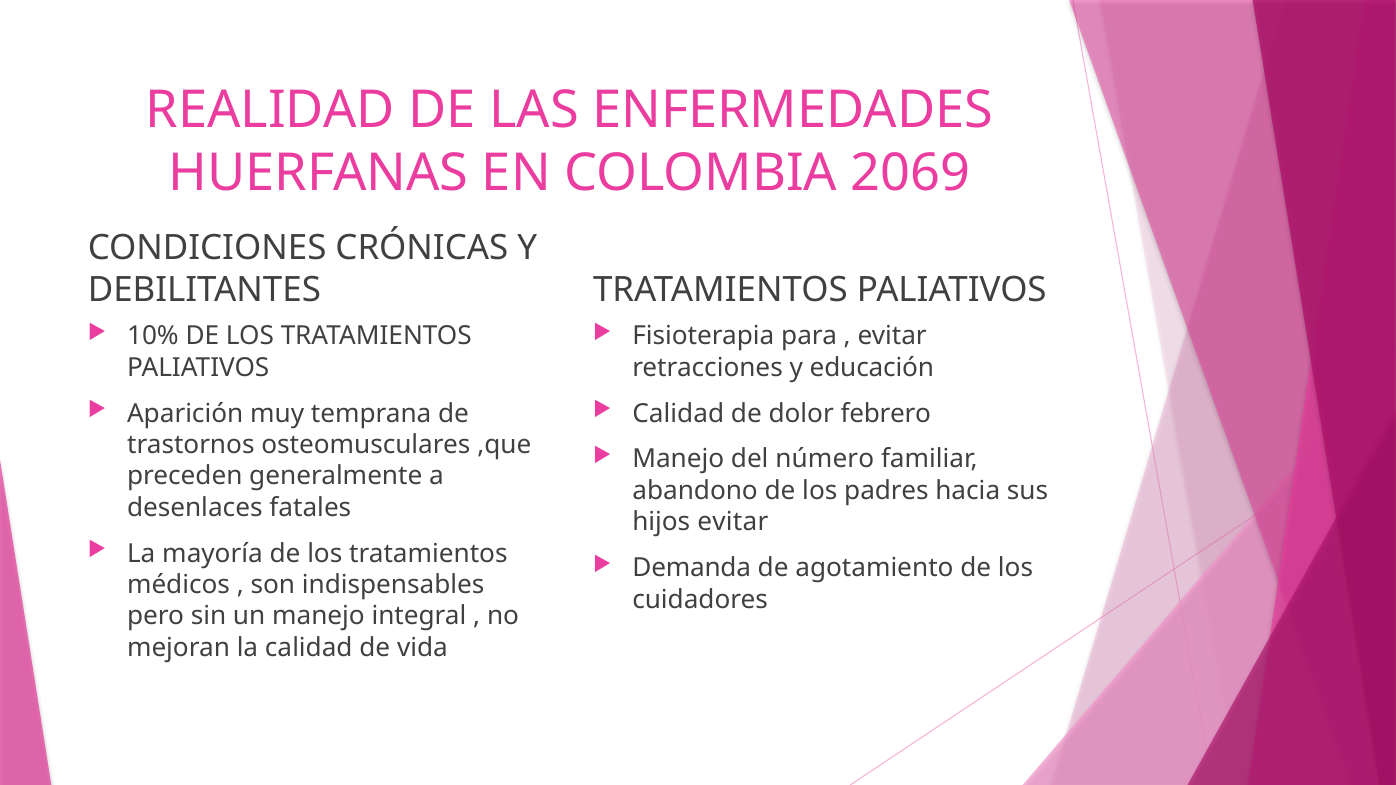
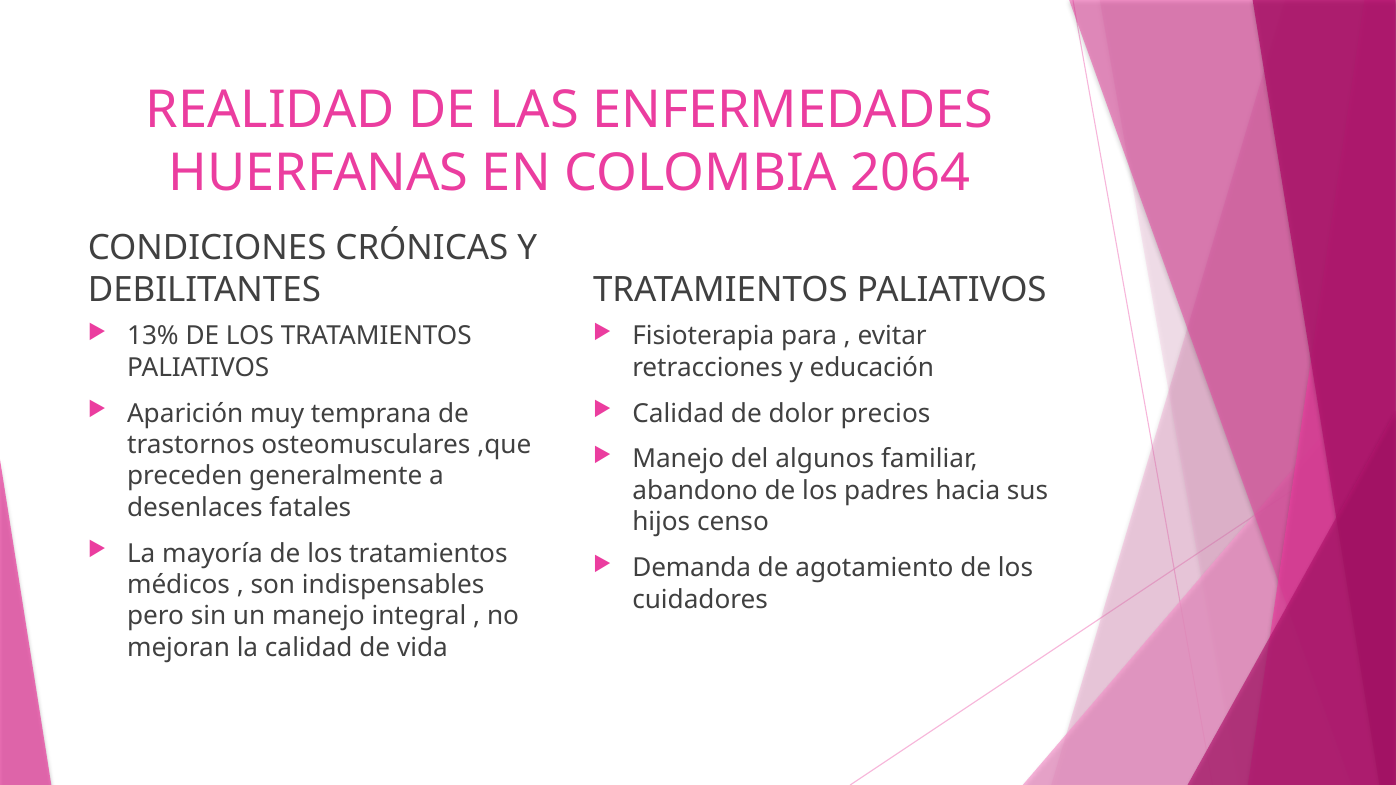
2069: 2069 -> 2064
10%: 10% -> 13%
febrero: febrero -> precios
número: número -> algunos
hijos evitar: evitar -> censo
